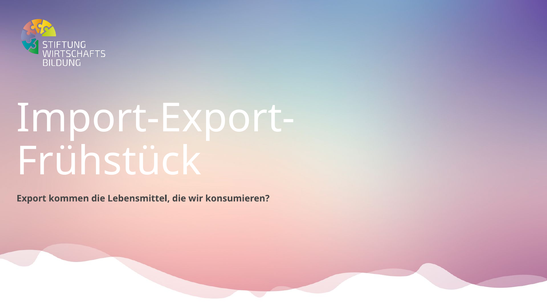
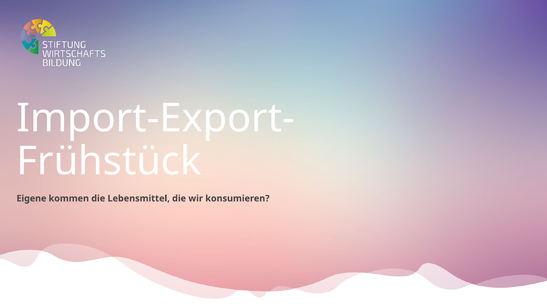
Export: Export -> Eigene
